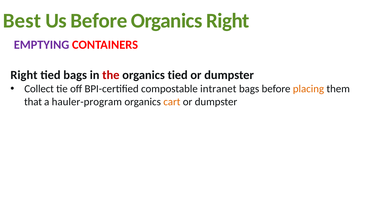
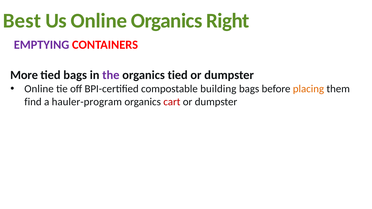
Us Before: Before -> Online
Right at (24, 75): Right -> More
the colour: red -> purple
Collect at (39, 89): Collect -> Online
intranet: intranet -> building
that: that -> find
cart colour: orange -> red
